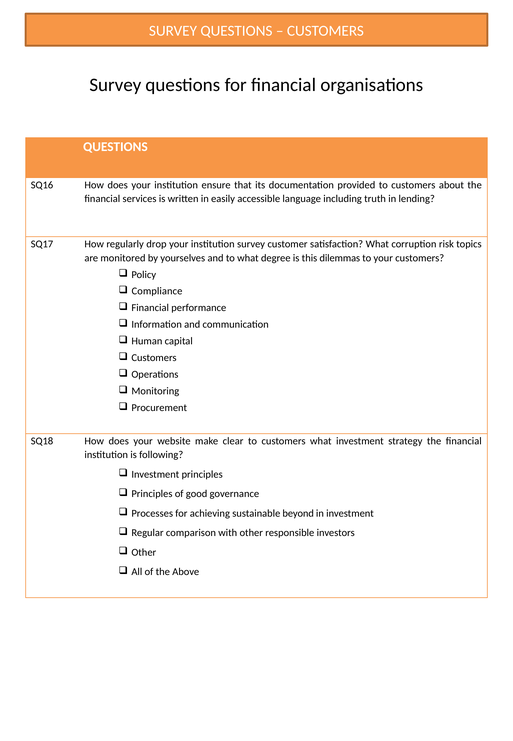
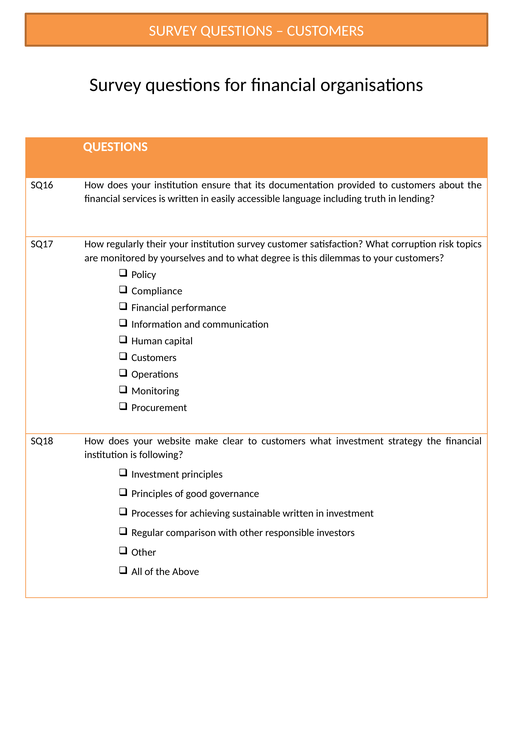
drop: drop -> their
sustainable beyond: beyond -> written
